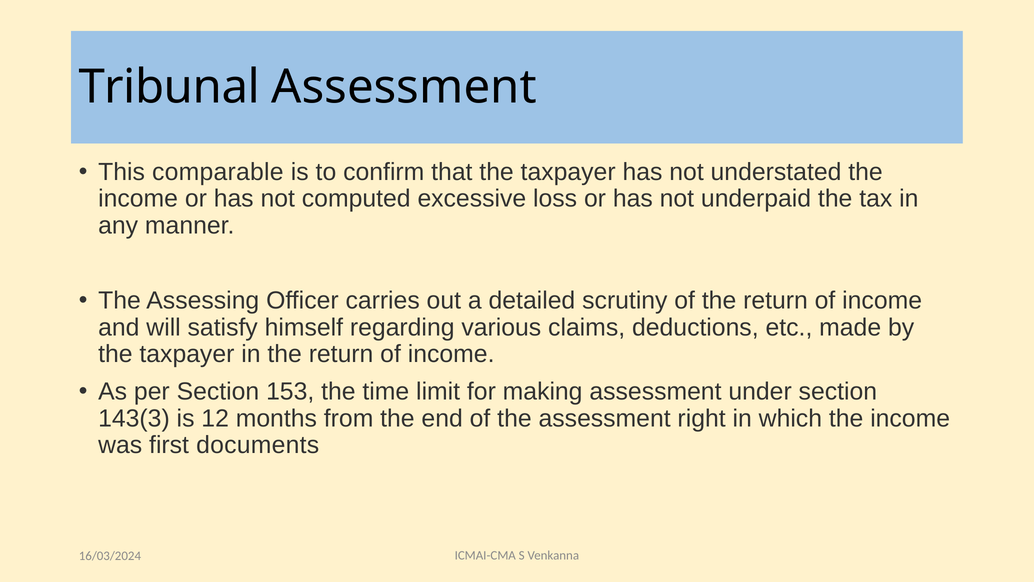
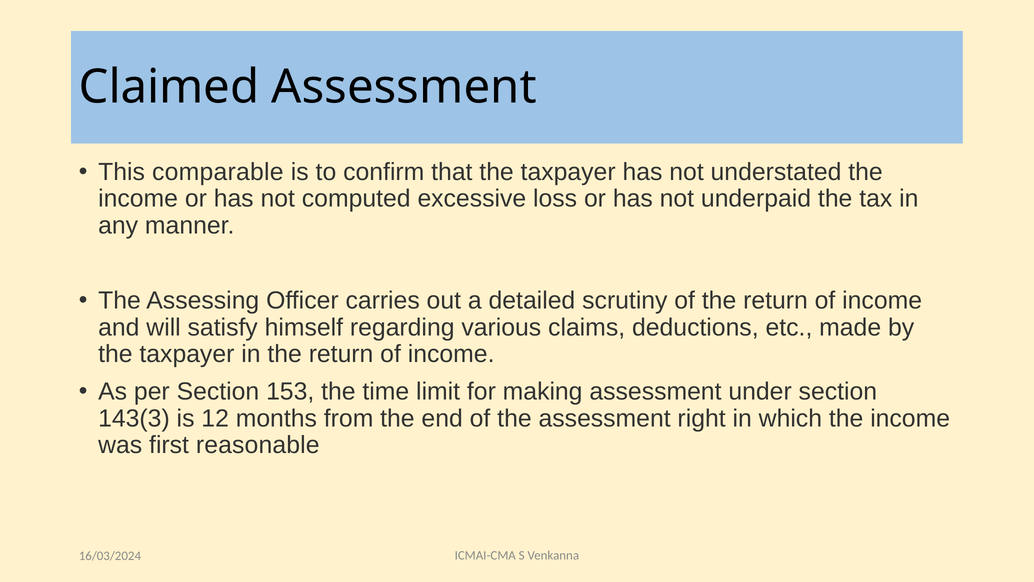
Tribunal: Tribunal -> Claimed
documents: documents -> reasonable
